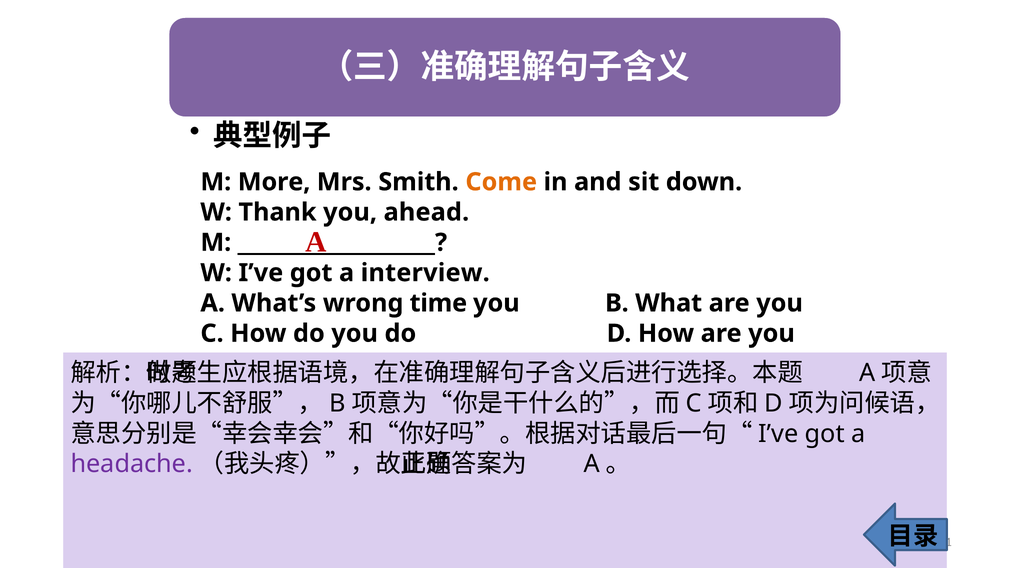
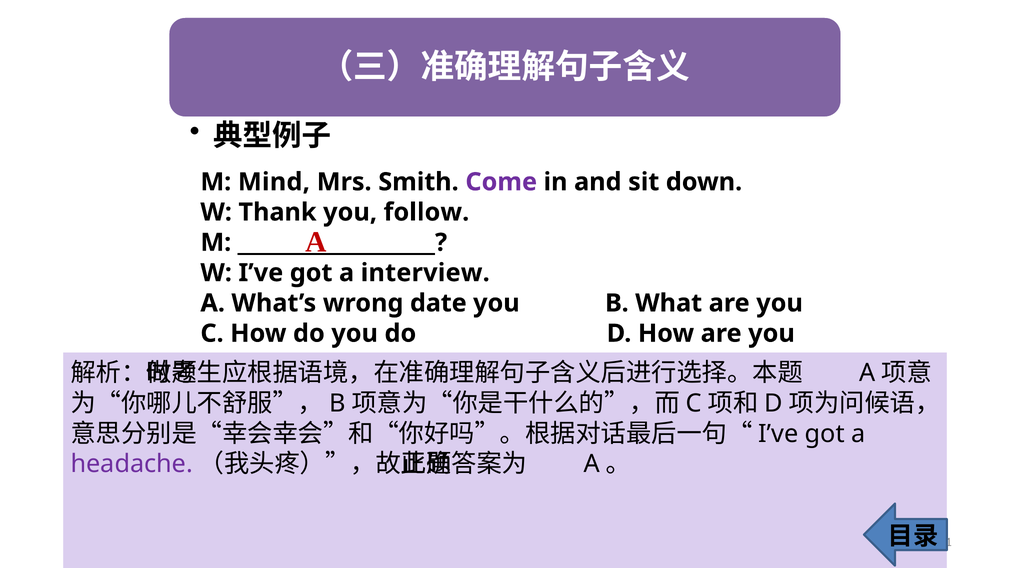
More: More -> Mind
Come colour: orange -> purple
ahead: ahead -> follow
time: time -> date
